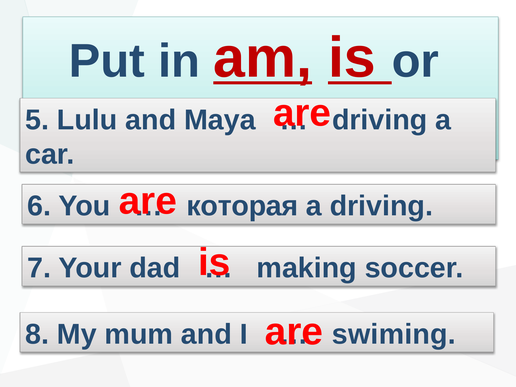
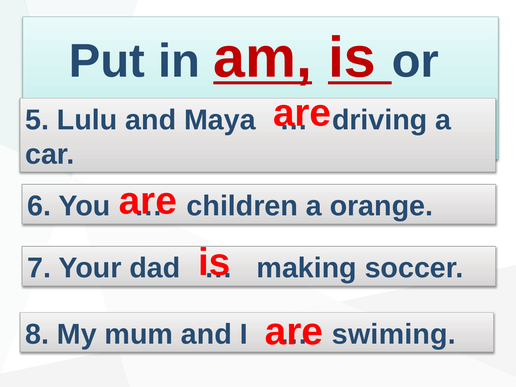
которая: которая -> children
a driving: driving -> orange
